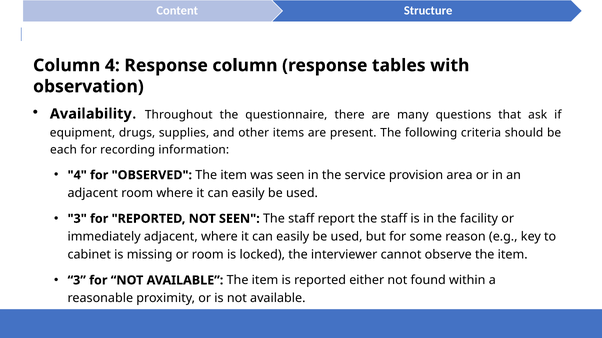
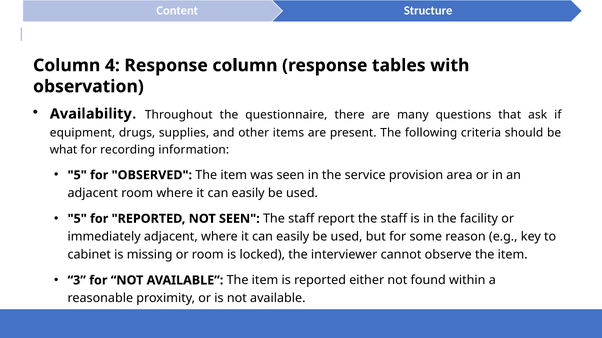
each: each -> what
4 at (77, 175): 4 -> 5
3 at (77, 219): 3 -> 5
